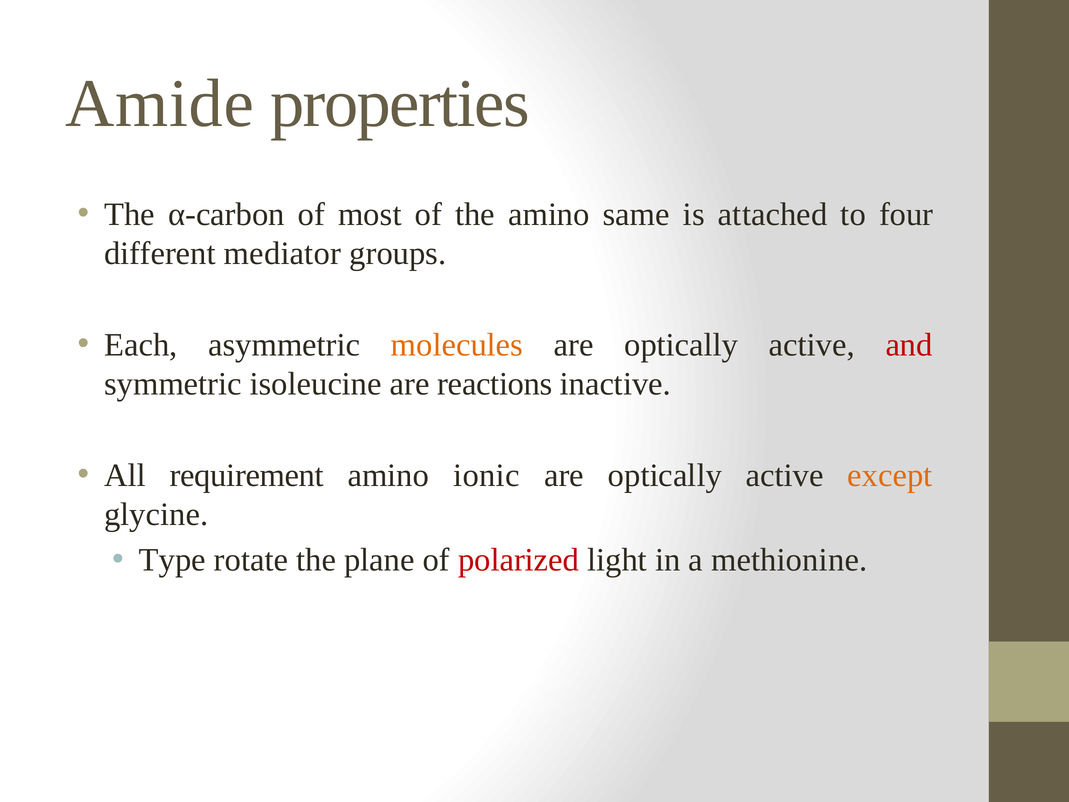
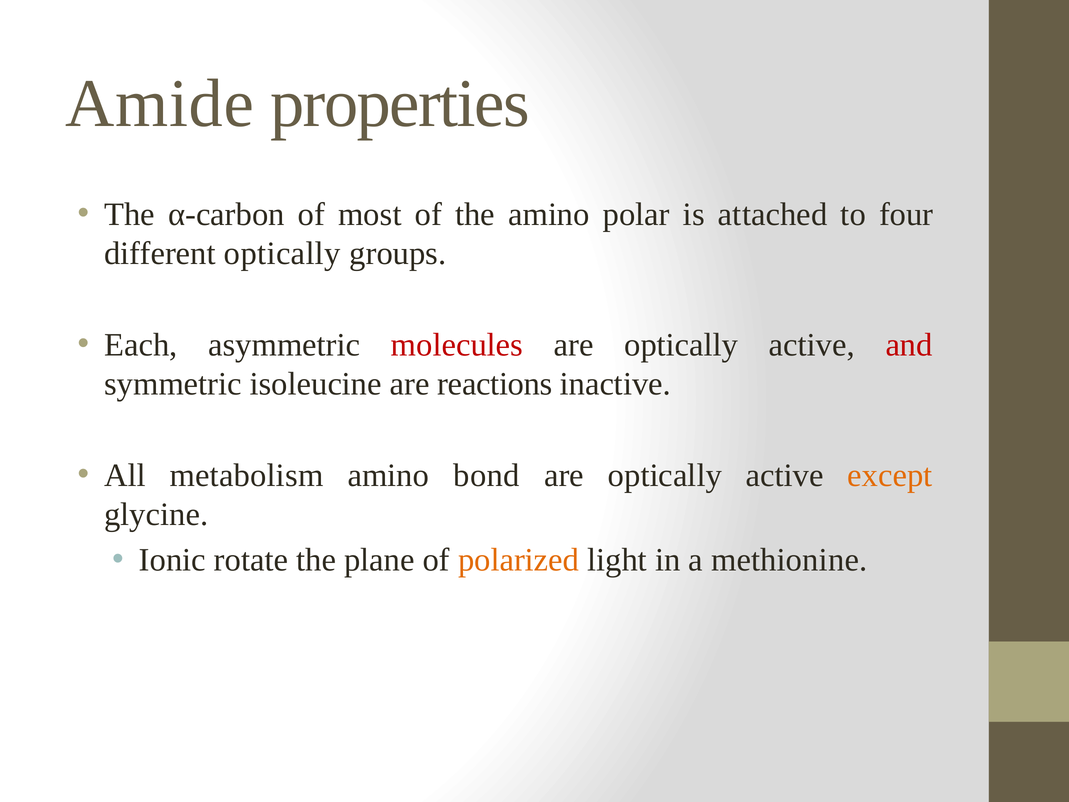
same: same -> polar
different mediator: mediator -> optically
molecules colour: orange -> red
requirement: requirement -> metabolism
ionic: ionic -> bond
Type: Type -> Ionic
polarized colour: red -> orange
